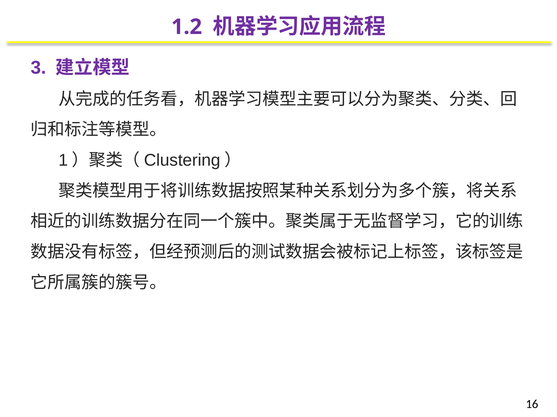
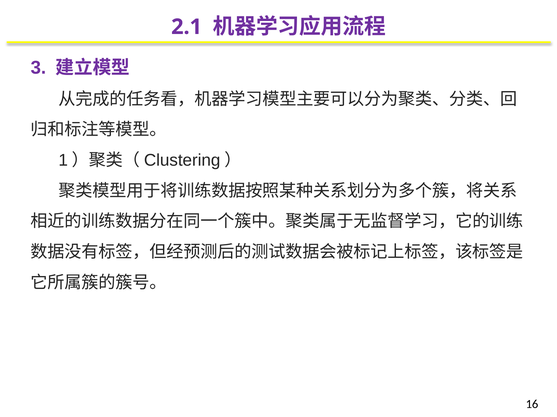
1.2: 1.2 -> 2.1
